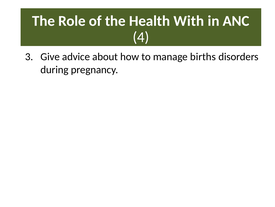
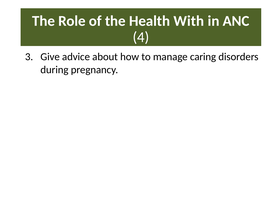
births: births -> caring
